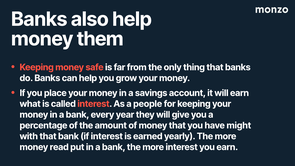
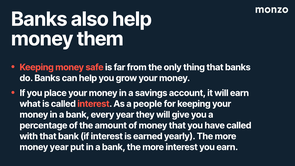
have might: might -> called
money read: read -> year
